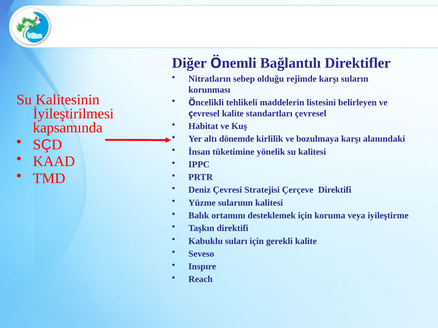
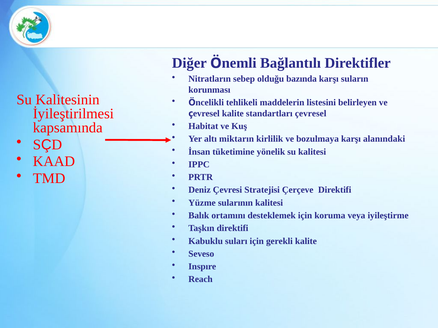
rejimde: rejimde -> bazında
dönemde: dönemde -> miktarın
